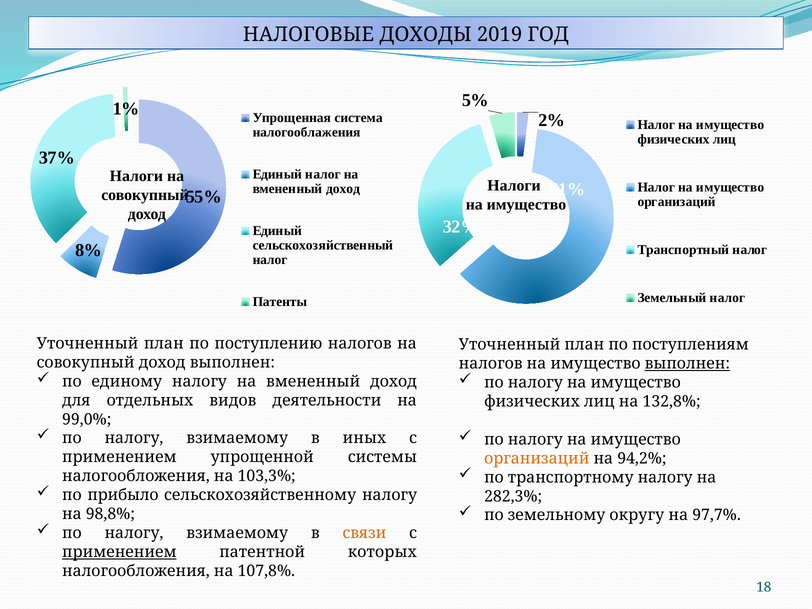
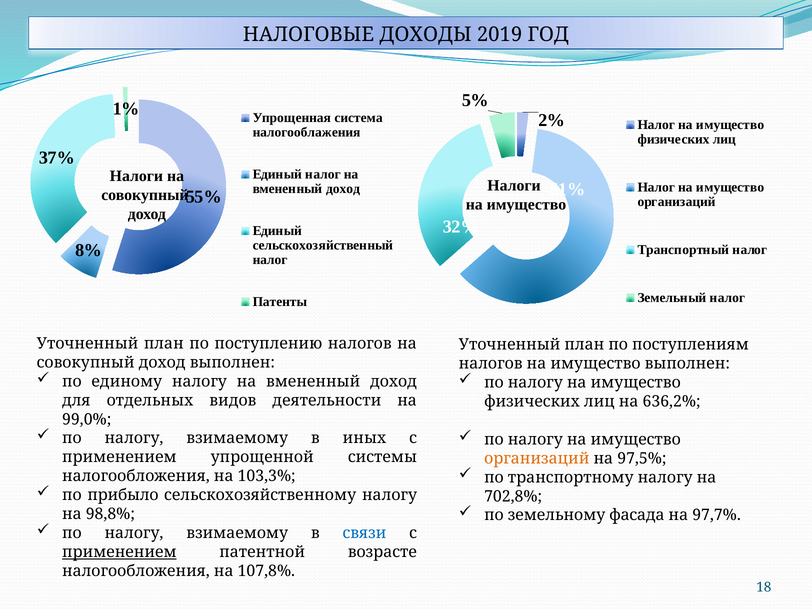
выполнен at (687, 364) underline: present -> none
132,8%: 132,8% -> 636,2%
94,2%: 94,2% -> 97,5%
282,3%: 282,3% -> 702,8%
округу: округу -> фасада
связи colour: orange -> blue
которых: которых -> возрасте
